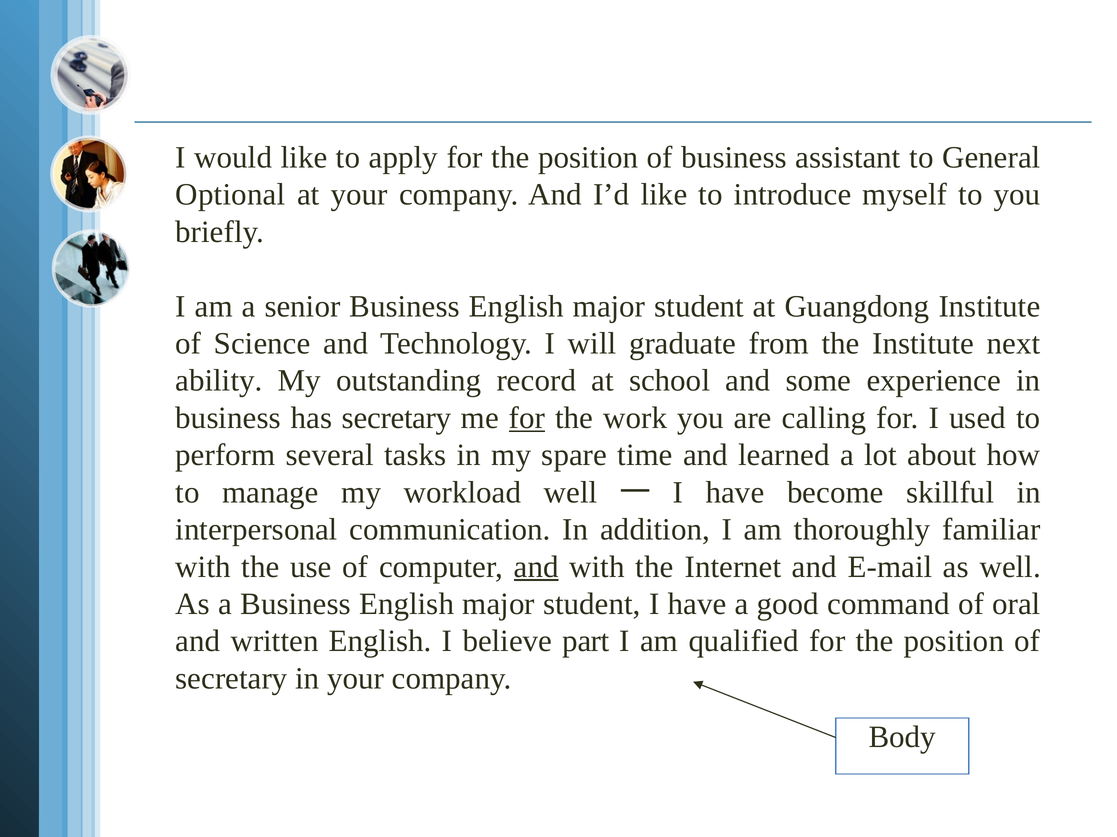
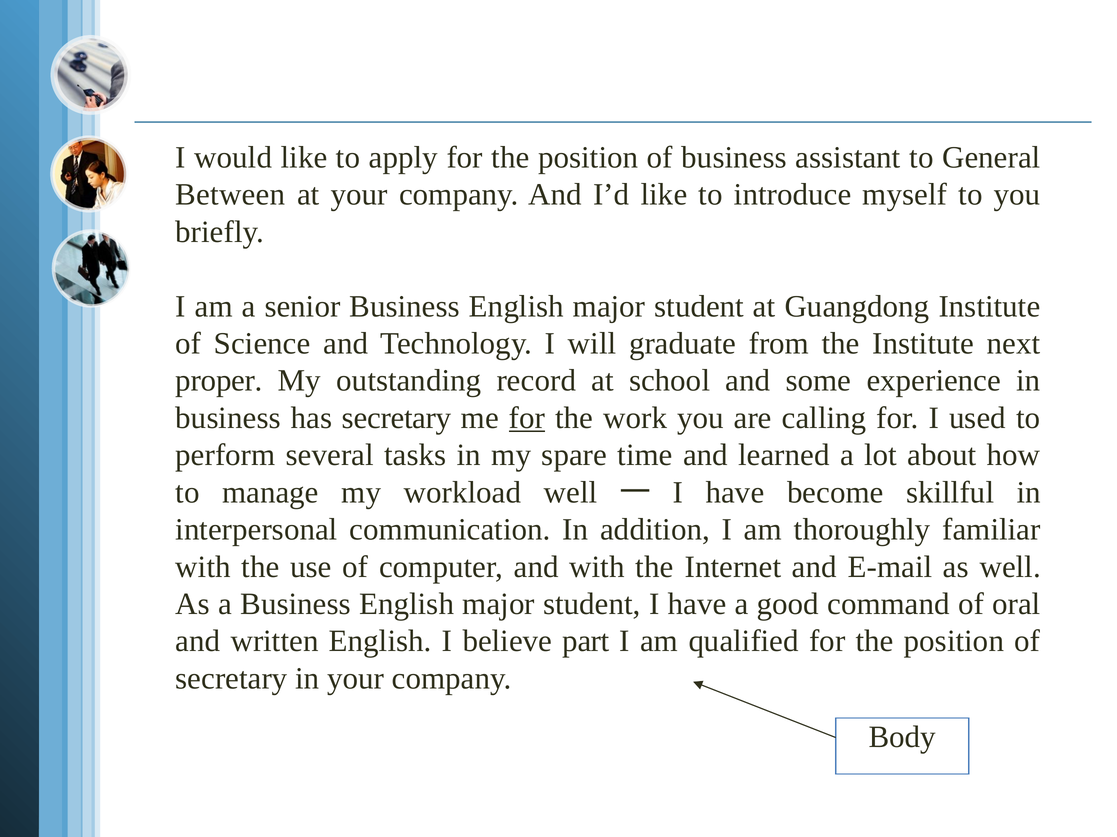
Optional: Optional -> Between
ability: ability -> proper
and at (536, 567) underline: present -> none
